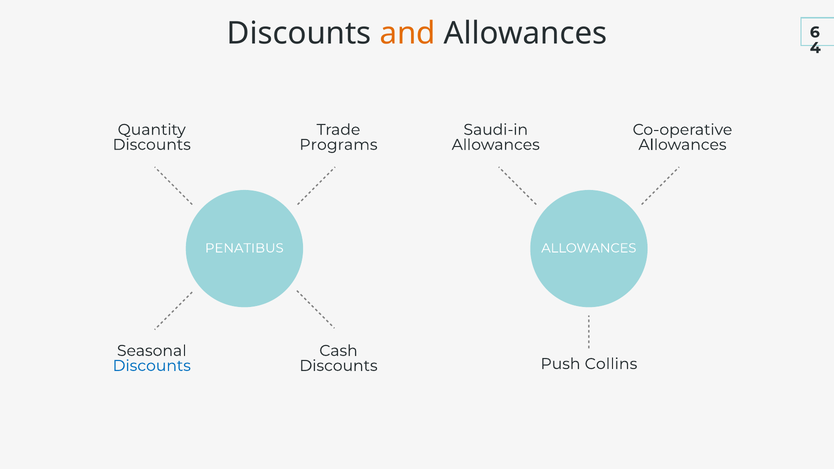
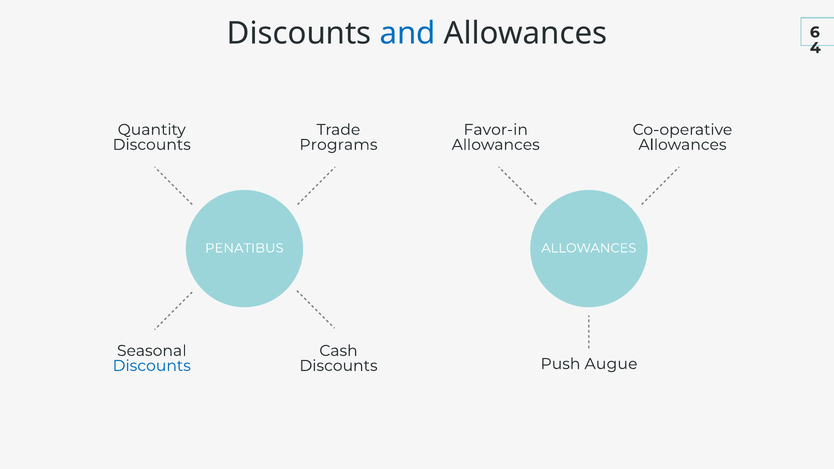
and colour: orange -> blue
Saudi-in: Saudi-in -> Favor-in
Collins: Collins -> Augue
